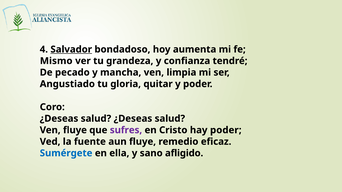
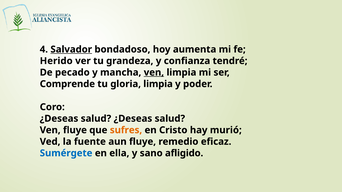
Mismo: Mismo -> Herido
ven at (154, 73) underline: none -> present
Angustiado: Angustiado -> Comprende
gloria quitar: quitar -> limpia
sufres colour: purple -> orange
hay poder: poder -> murió
